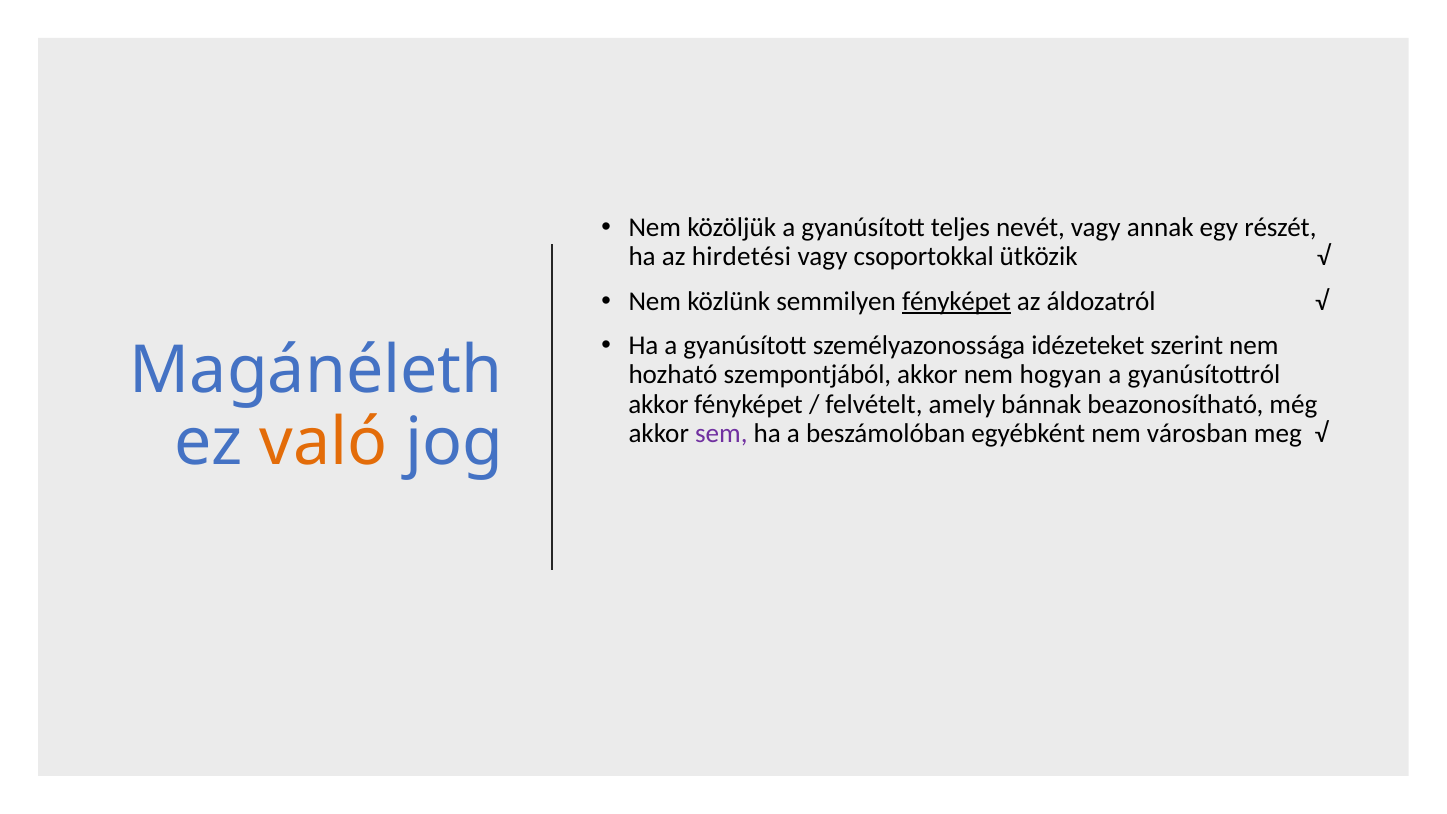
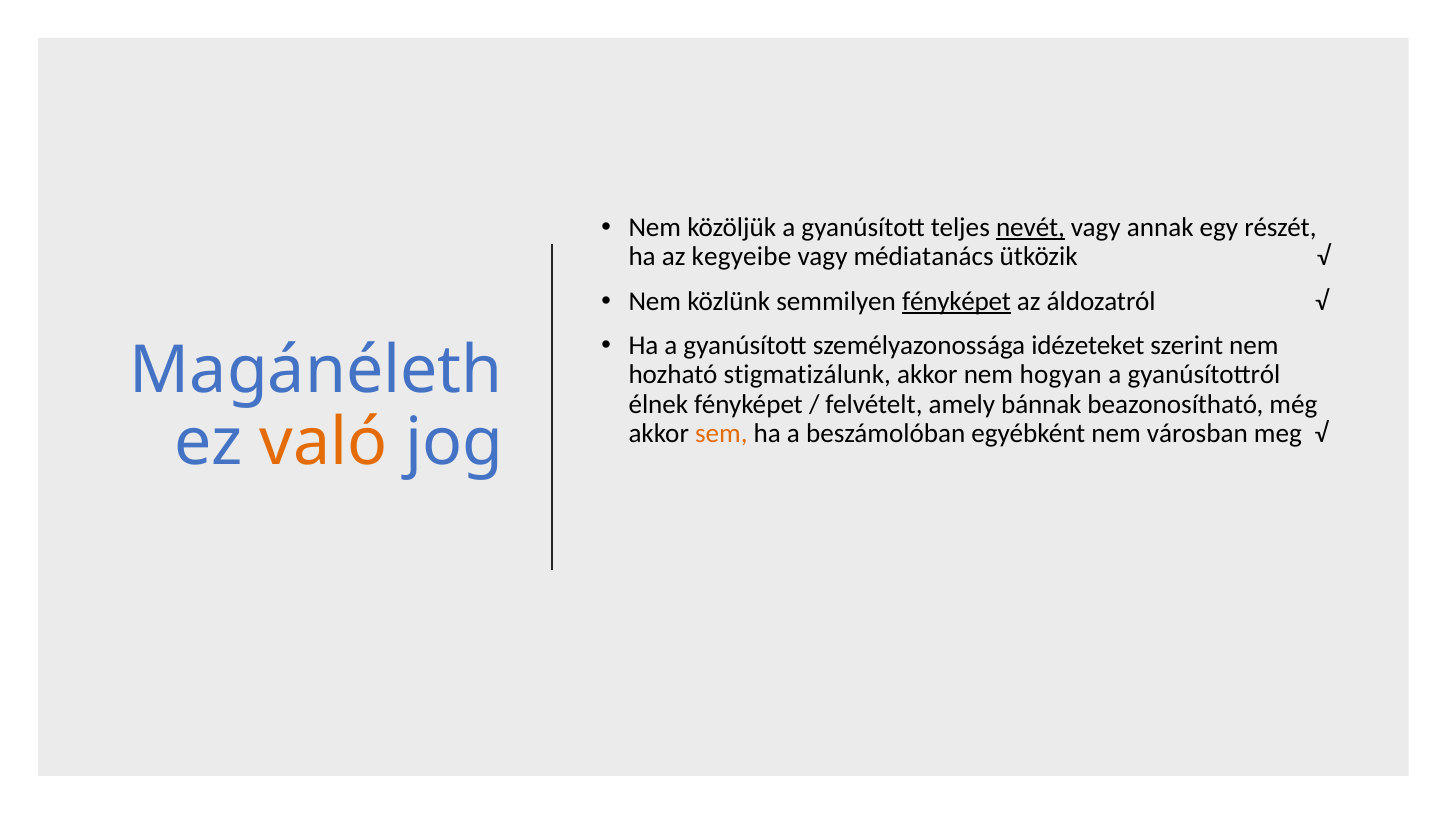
nevét underline: none -> present
hirdetési: hirdetési -> kegyeibe
csoportokkal: csoportokkal -> médiatanács
szempontjából: szempontjából -> stigmatizálunk
akkor at (658, 404): akkor -> élnek
sem colour: purple -> orange
